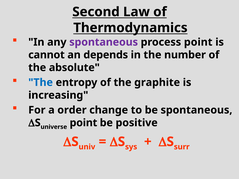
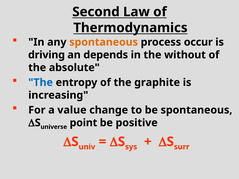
spontaneous at (104, 42) colour: purple -> orange
process point: point -> occur
cannot: cannot -> driving
number: number -> without
order: order -> value
